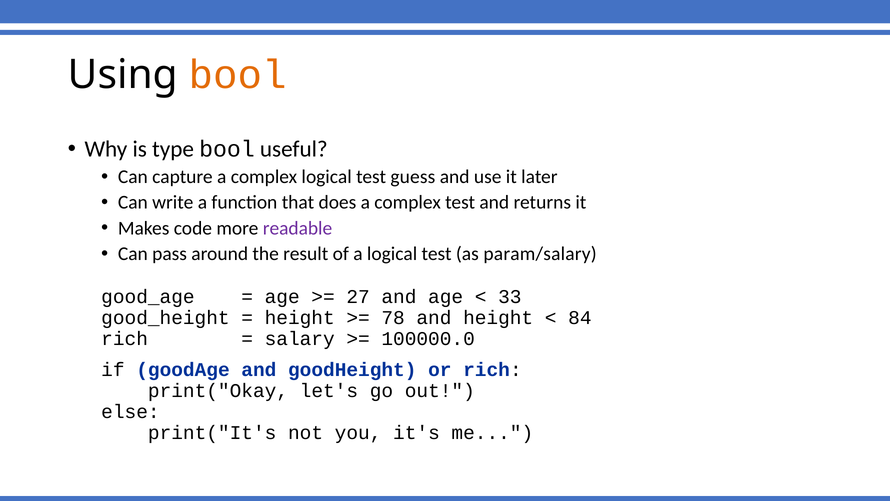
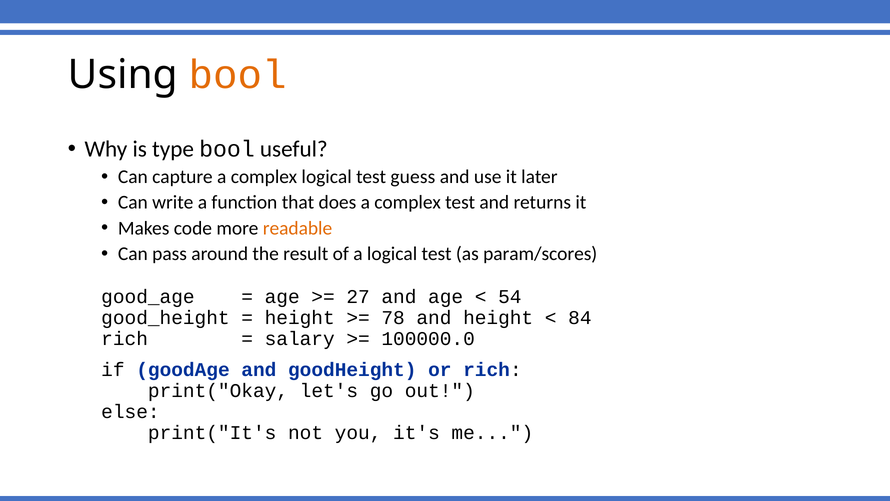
readable colour: purple -> orange
param/salary: param/salary -> param/scores
33: 33 -> 54
